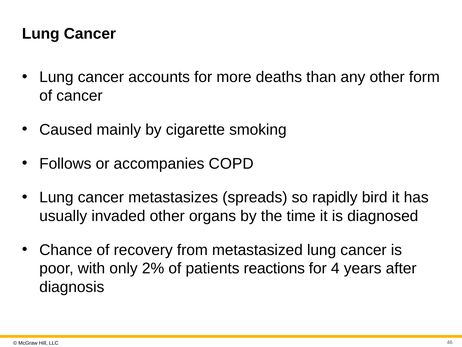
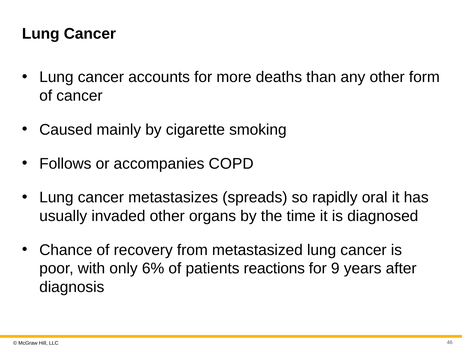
bird: bird -> oral
2%: 2% -> 6%
4: 4 -> 9
